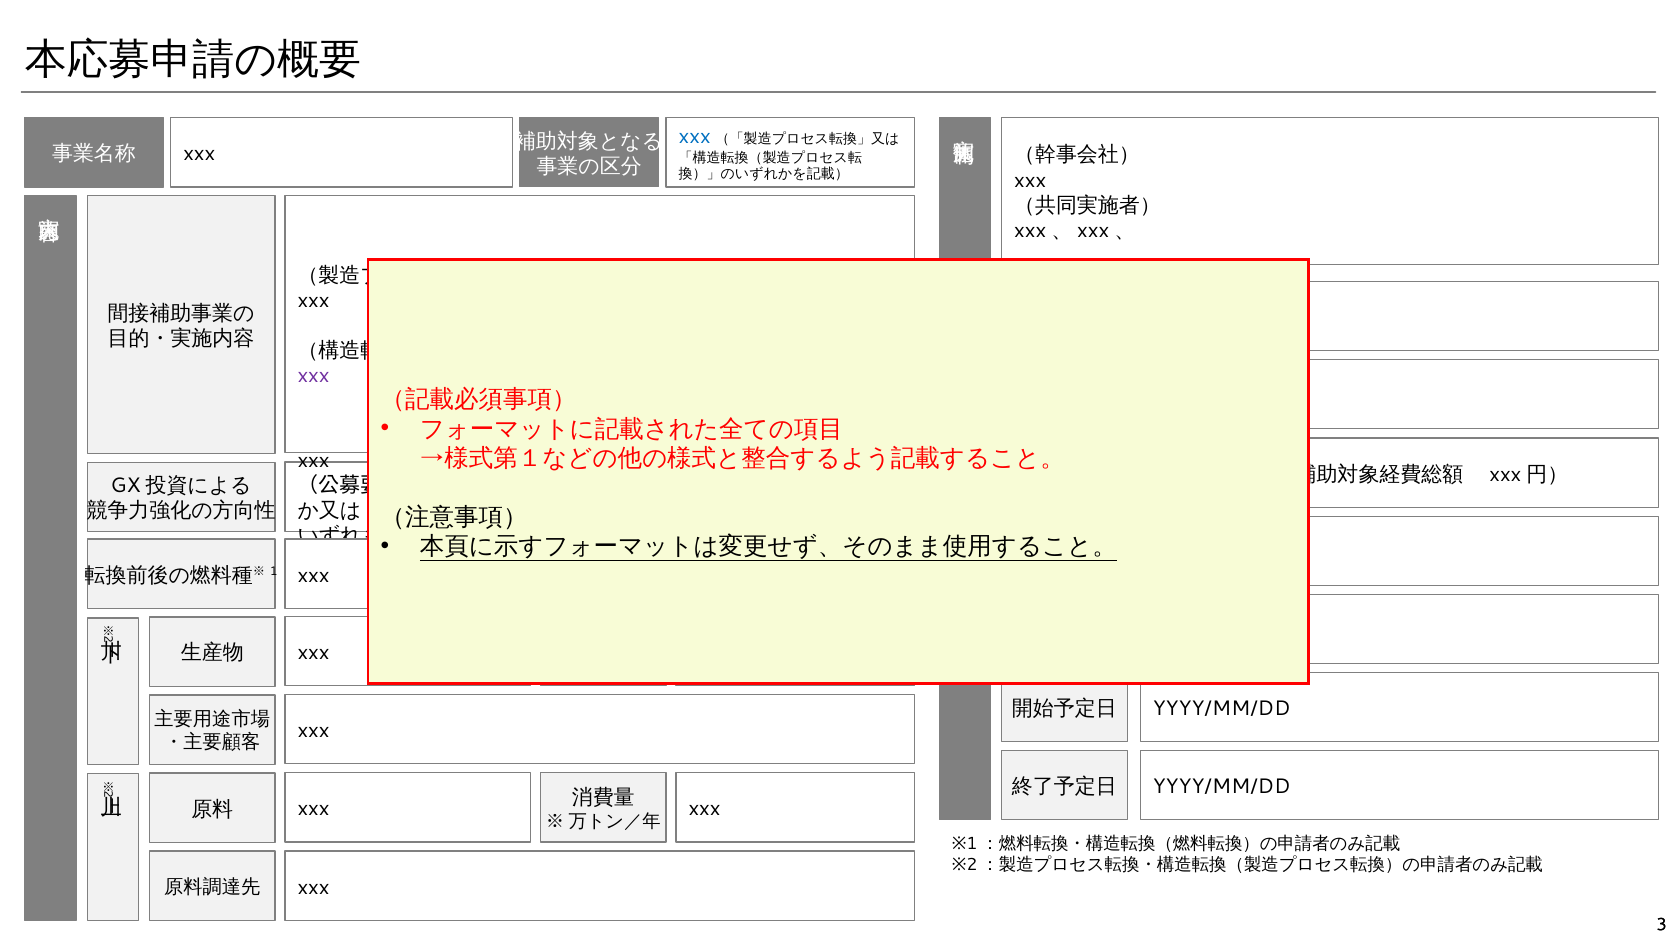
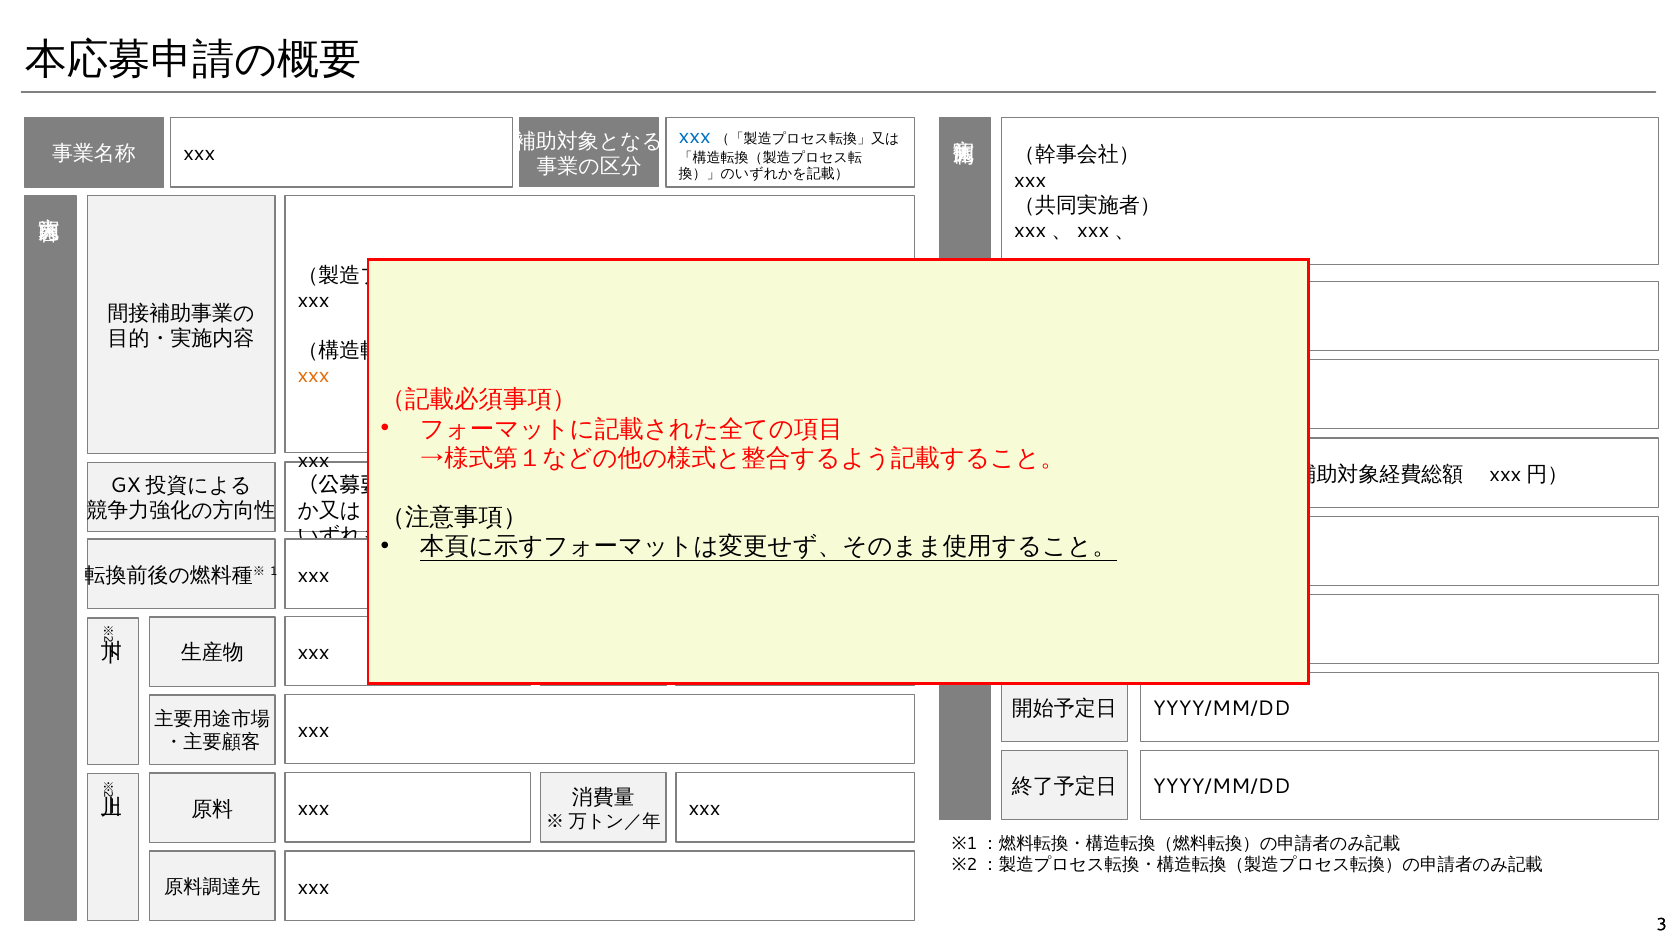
xxx at (314, 376) colour: purple -> orange
